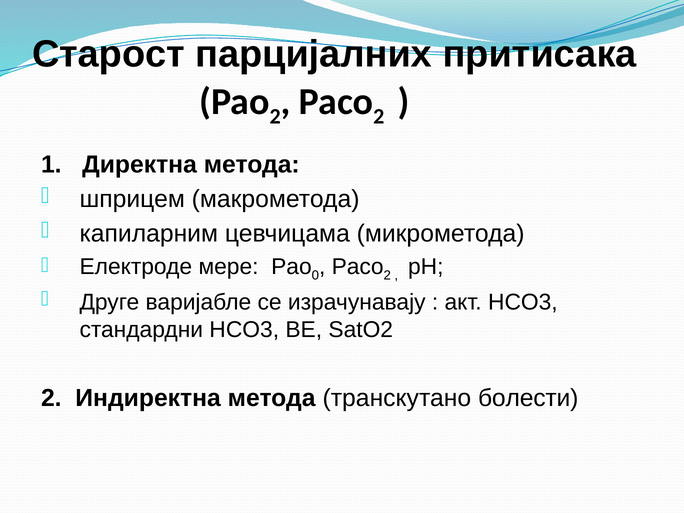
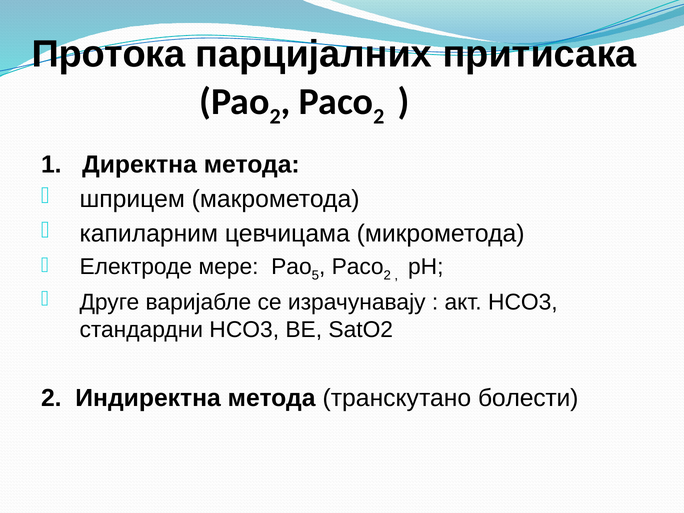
Старост: Старост -> Протока
0: 0 -> 5
